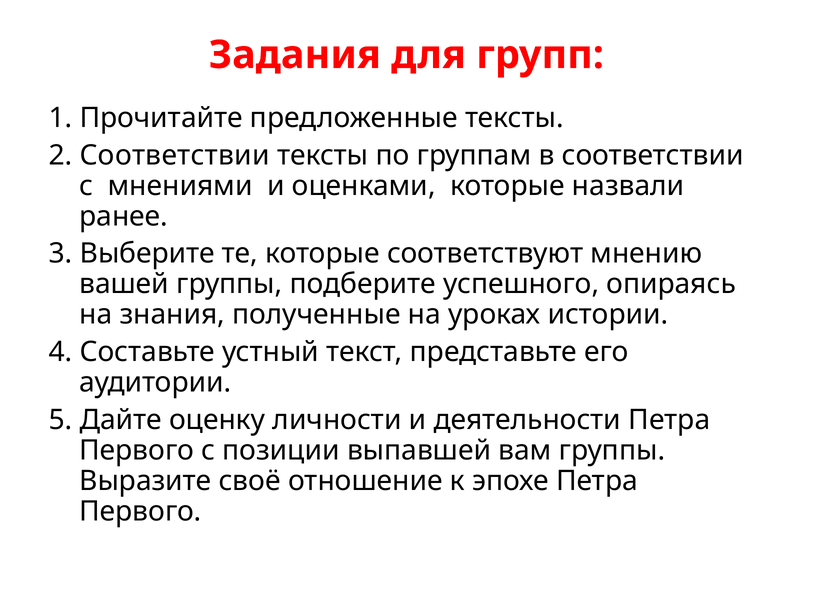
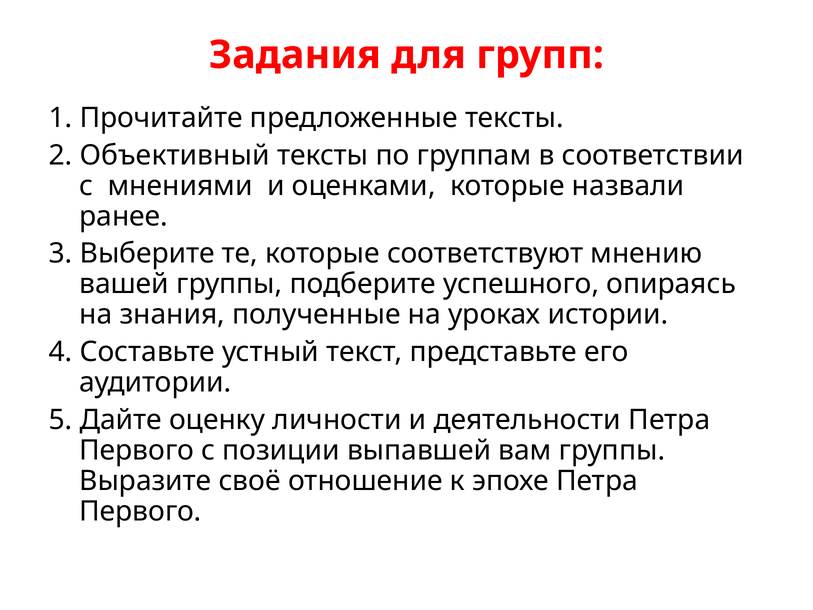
2 Соответствии: Соответствии -> Объективный
